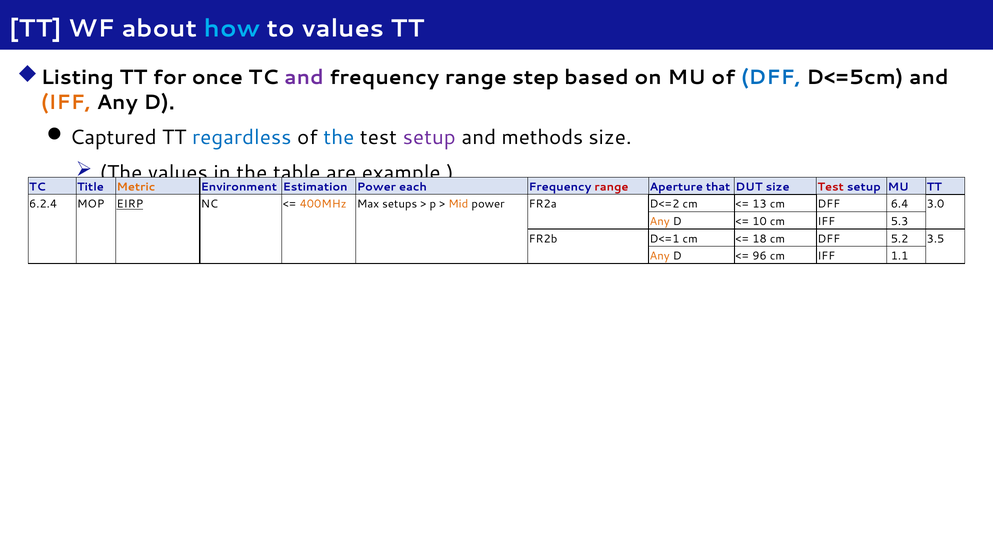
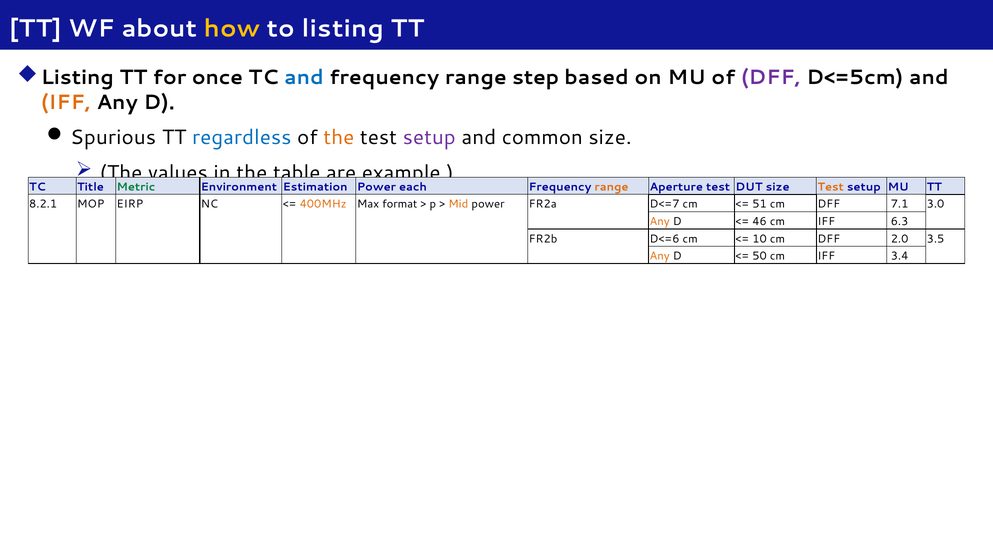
how colour: light blue -> yellow
to values: values -> listing
and at (304, 78) colour: purple -> blue
DFF at (771, 78) colour: blue -> purple
Captured: Captured -> Spurious
the at (339, 138) colour: blue -> orange
methods: methods -> common
Metric colour: orange -> green
range at (612, 187) colour: red -> orange
Aperture that: that -> test
Test at (831, 187) colour: red -> orange
6.2.4: 6.2.4 -> 8.2.1
EIRP underline: present -> none
setups: setups -> format
D<=2: D<=2 -> D<=7
13: 13 -> 51
6.4: 6.4 -> 7.1
10: 10 -> 46
5.3: 5.3 -> 6.3
D<=1: D<=1 -> D<=6
18: 18 -> 10
5.2: 5.2 -> 2.0
96: 96 -> 50
1.1: 1.1 -> 3.4
